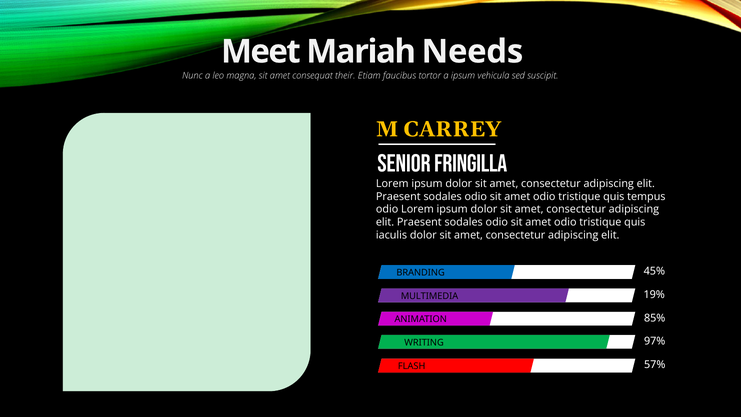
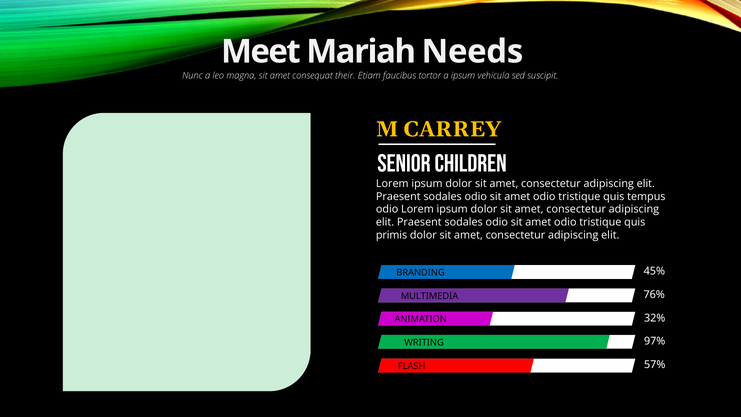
FRINGILLA: FRINGILLA -> CHILDREN
iaculis: iaculis -> primis
19%: 19% -> 76%
85%: 85% -> 32%
